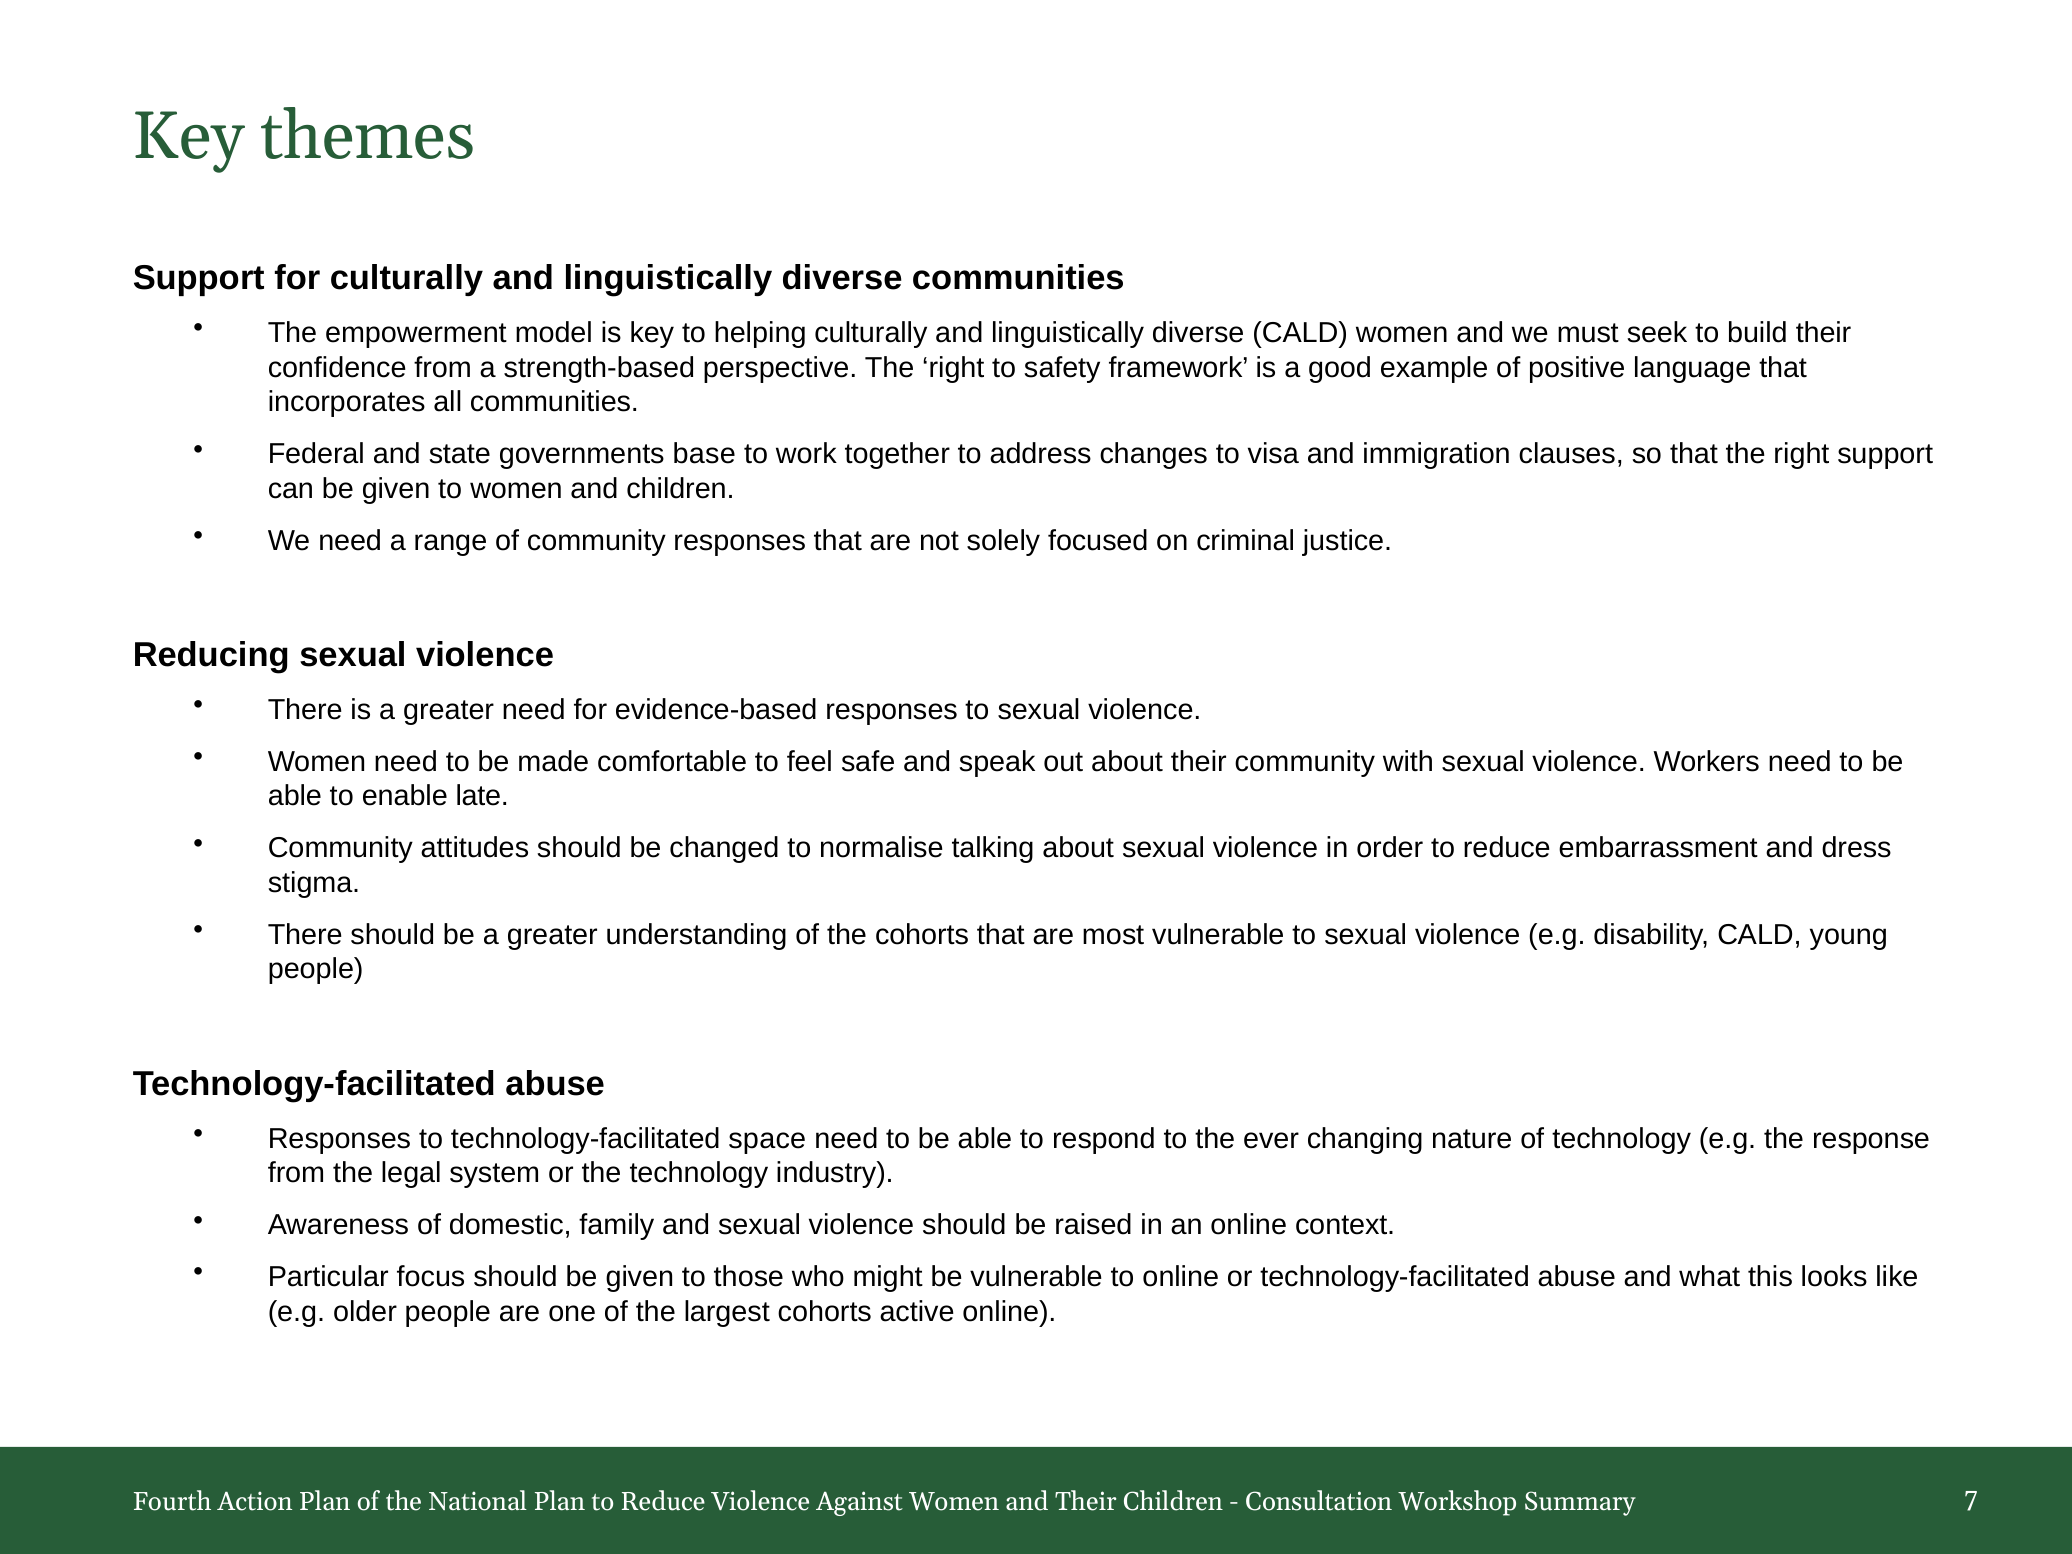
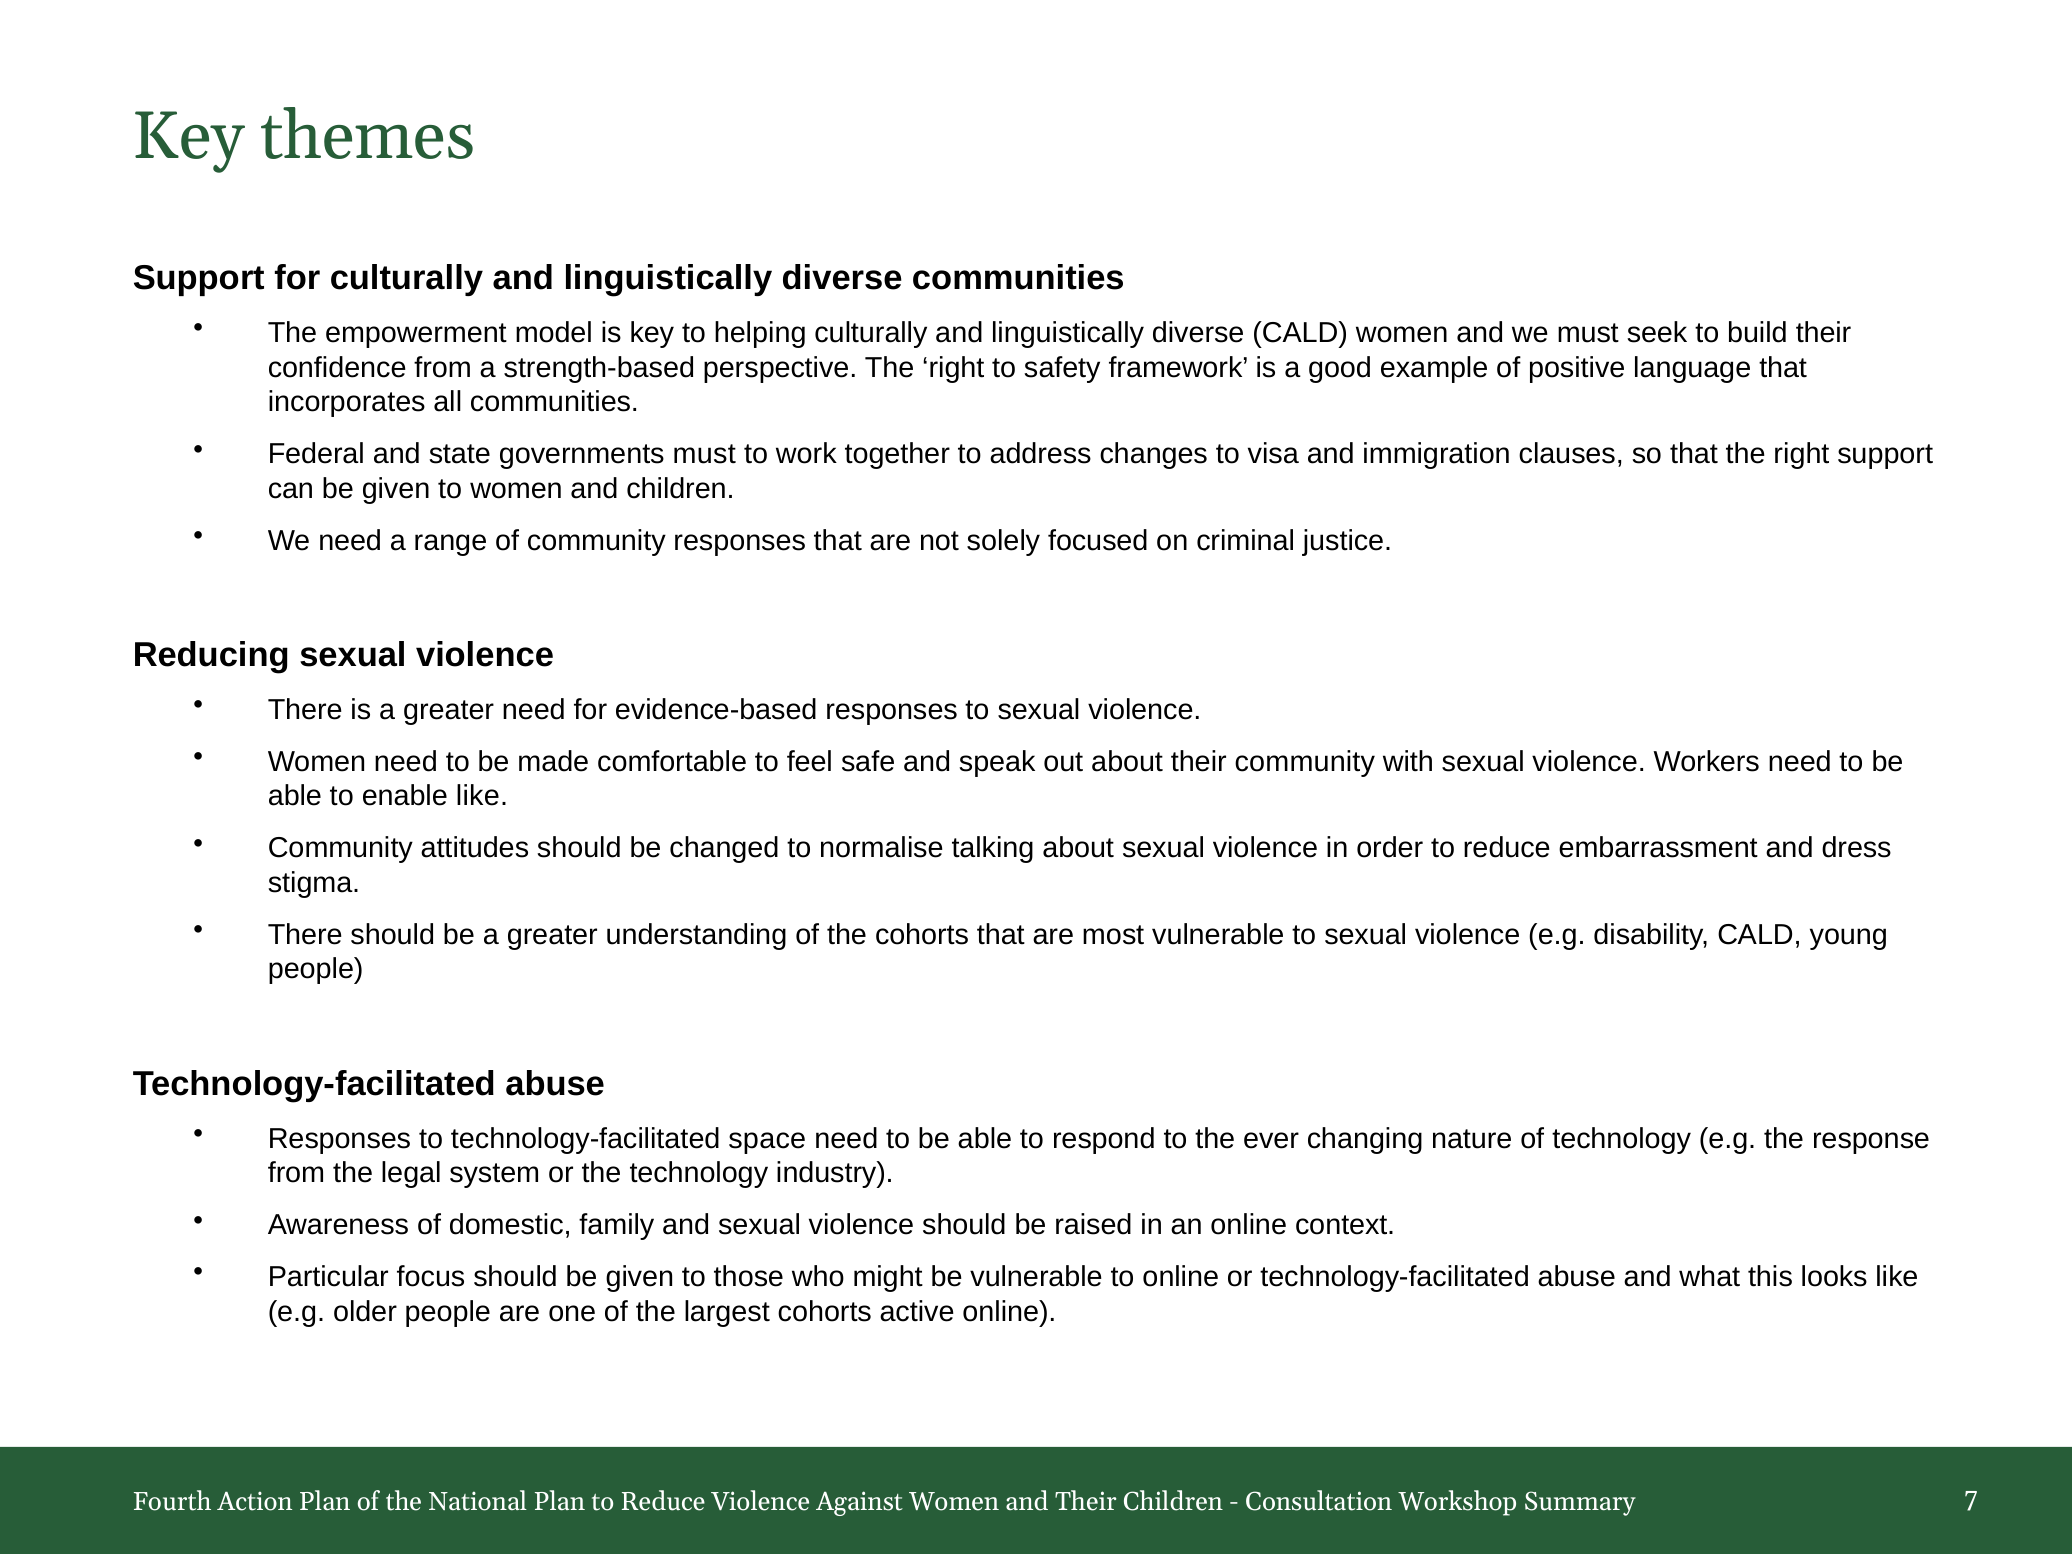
governments base: base -> must
enable late: late -> like
